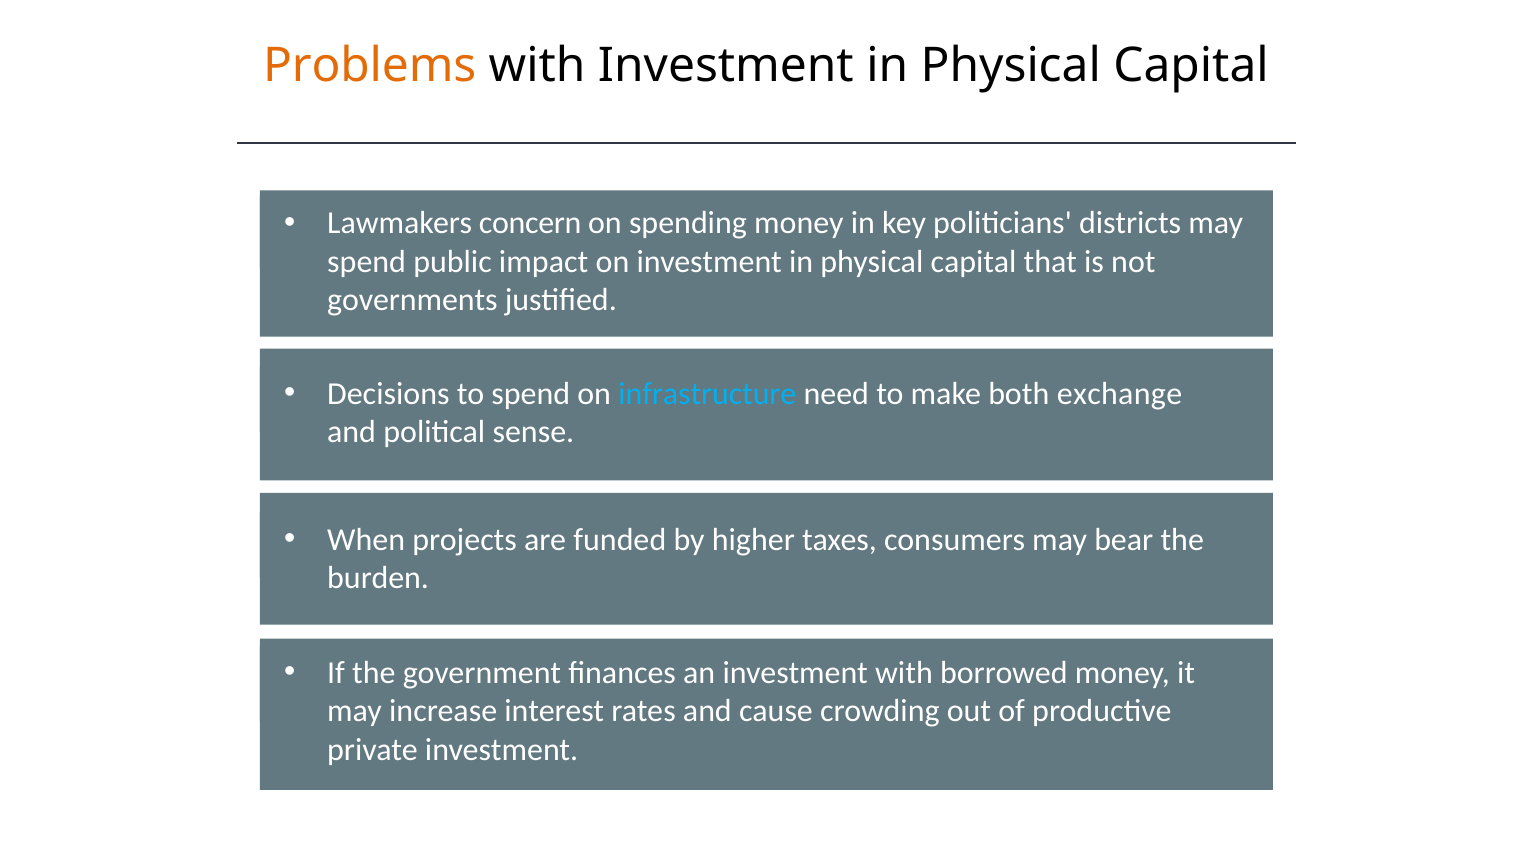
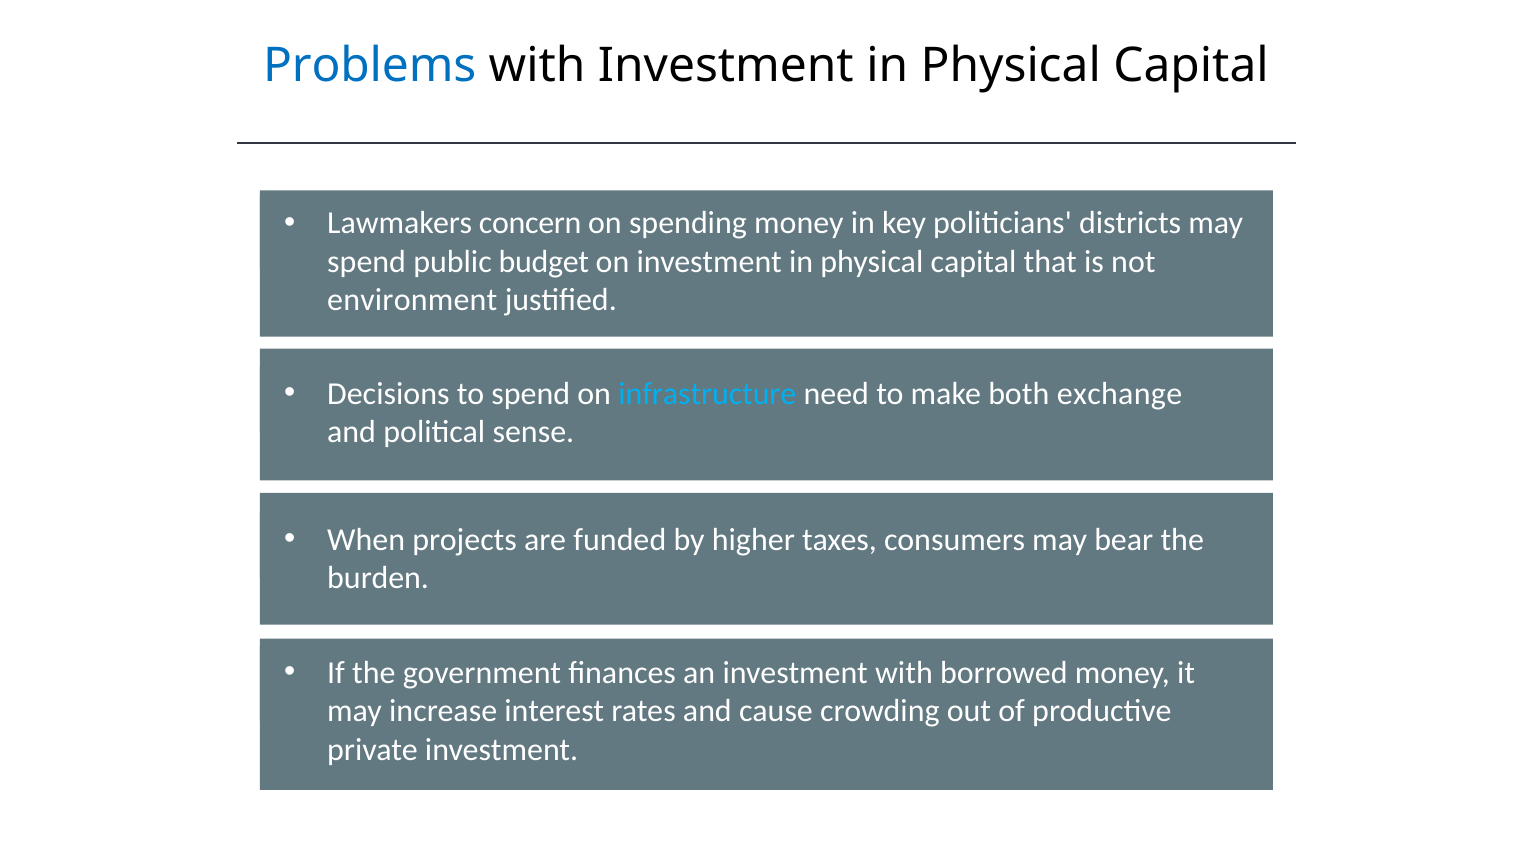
Problems colour: orange -> blue
public impact: impact -> budget
governments: governments -> environment
